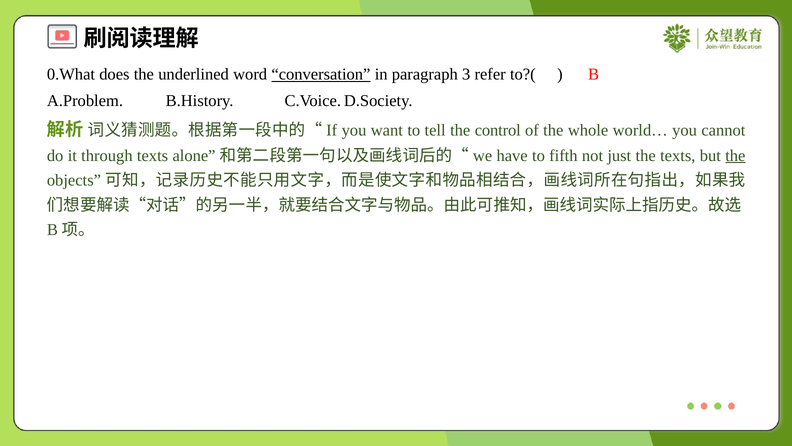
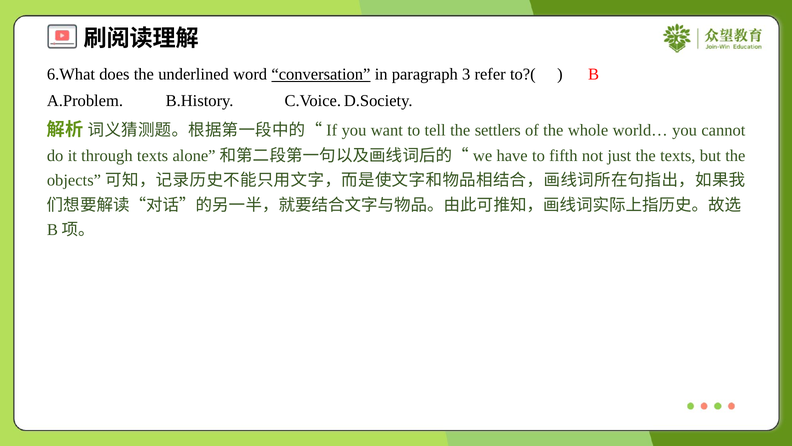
0.What: 0.What -> 6.What
control: control -> settlers
the at (735, 155) underline: present -> none
